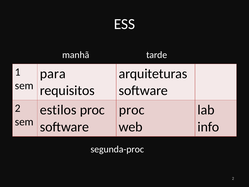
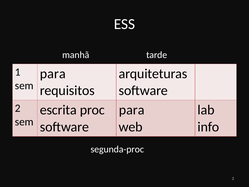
estilos: estilos -> escrita
proc at (132, 110): proc -> para
